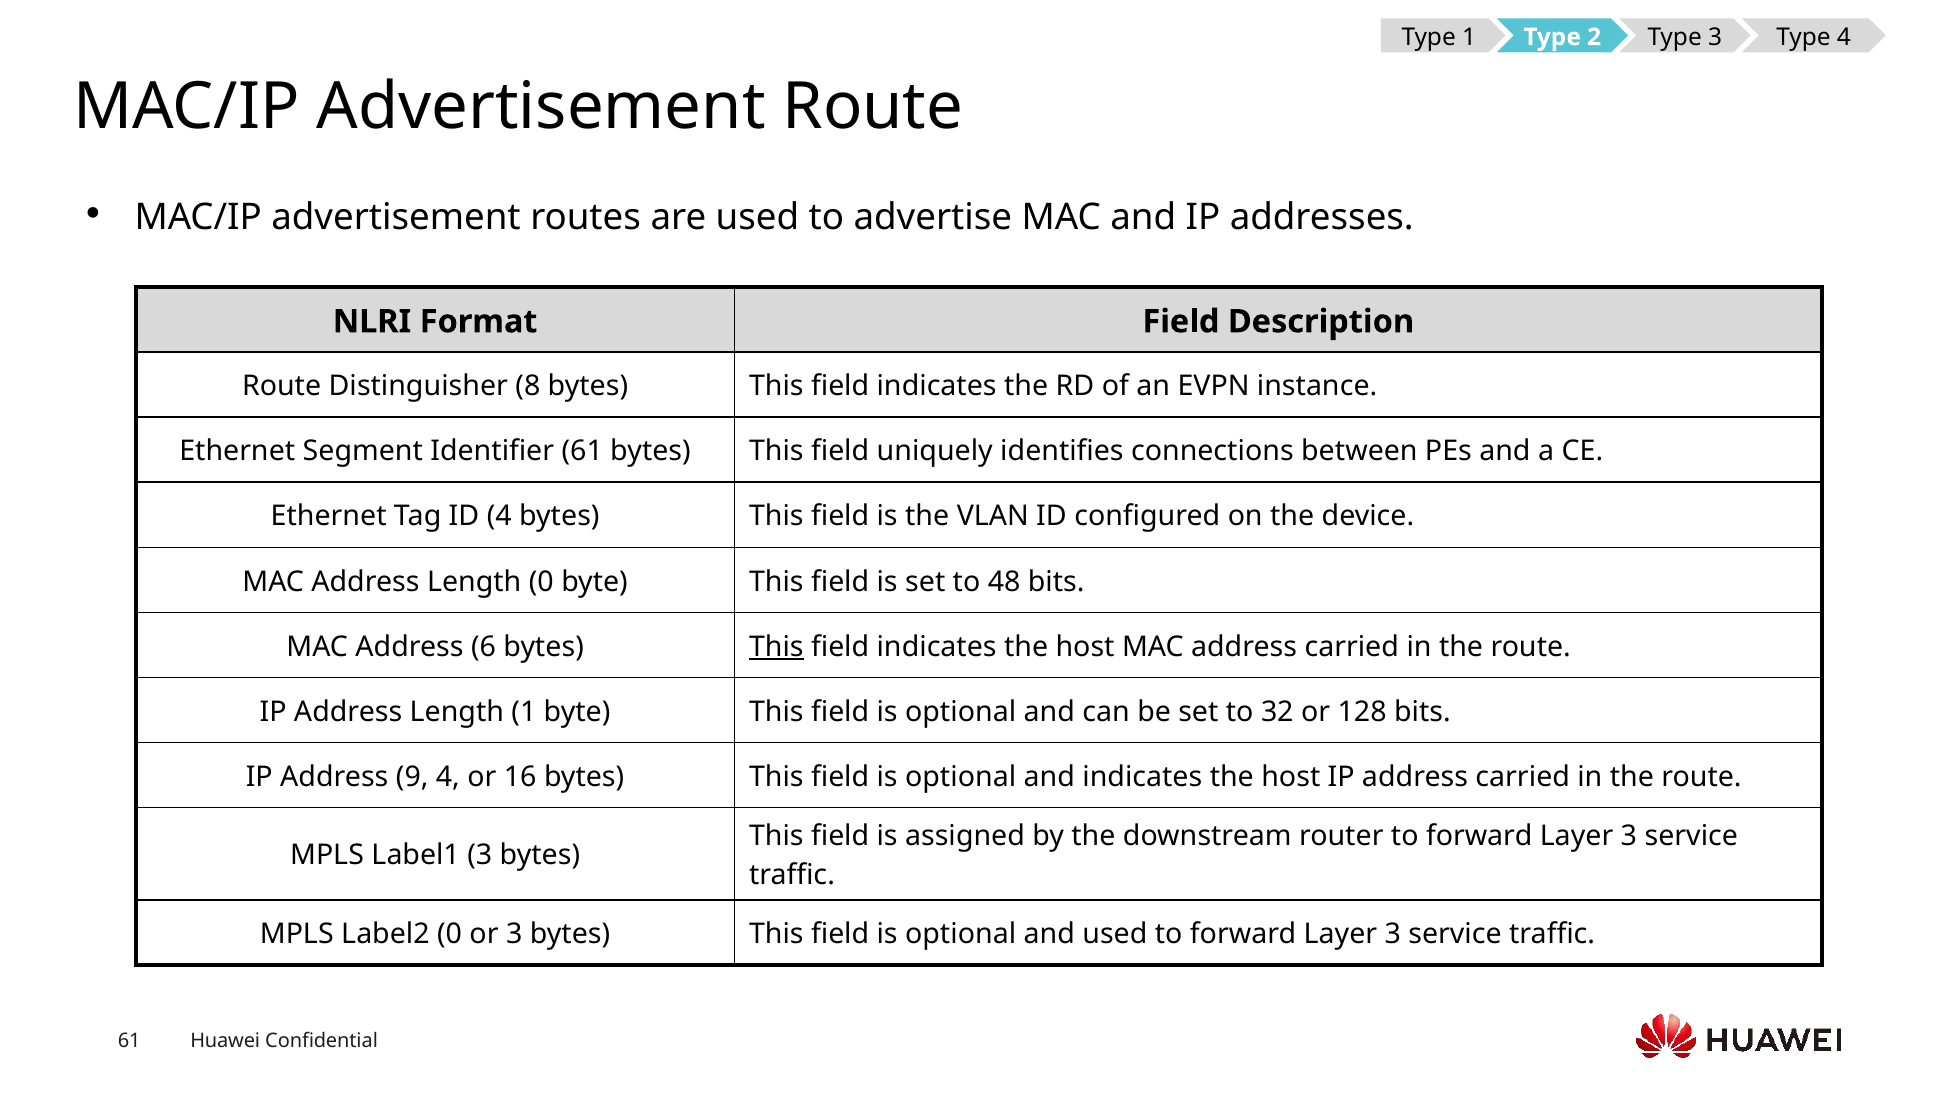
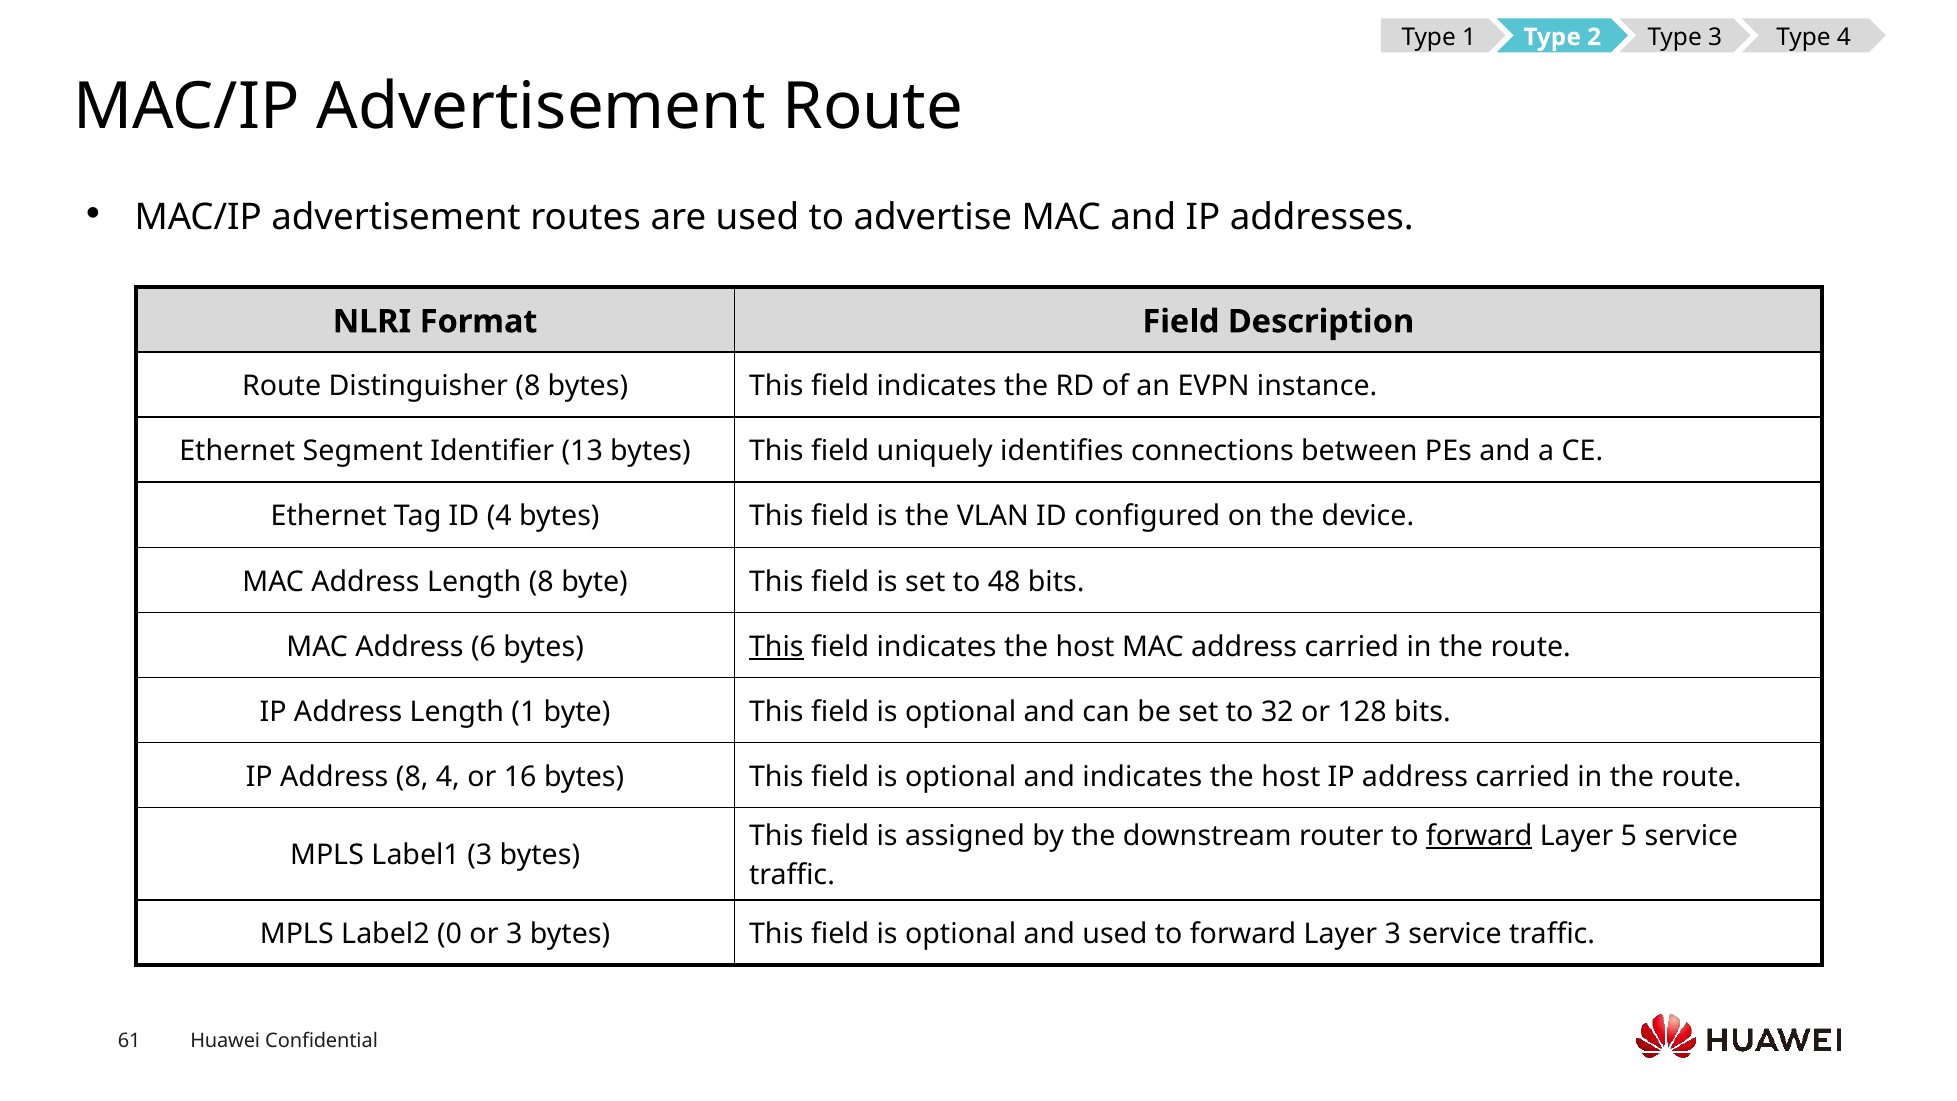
Identifier 61: 61 -> 13
Length 0: 0 -> 8
Address 9: 9 -> 8
forward at (1479, 836) underline: none -> present
3 at (1629, 836): 3 -> 5
